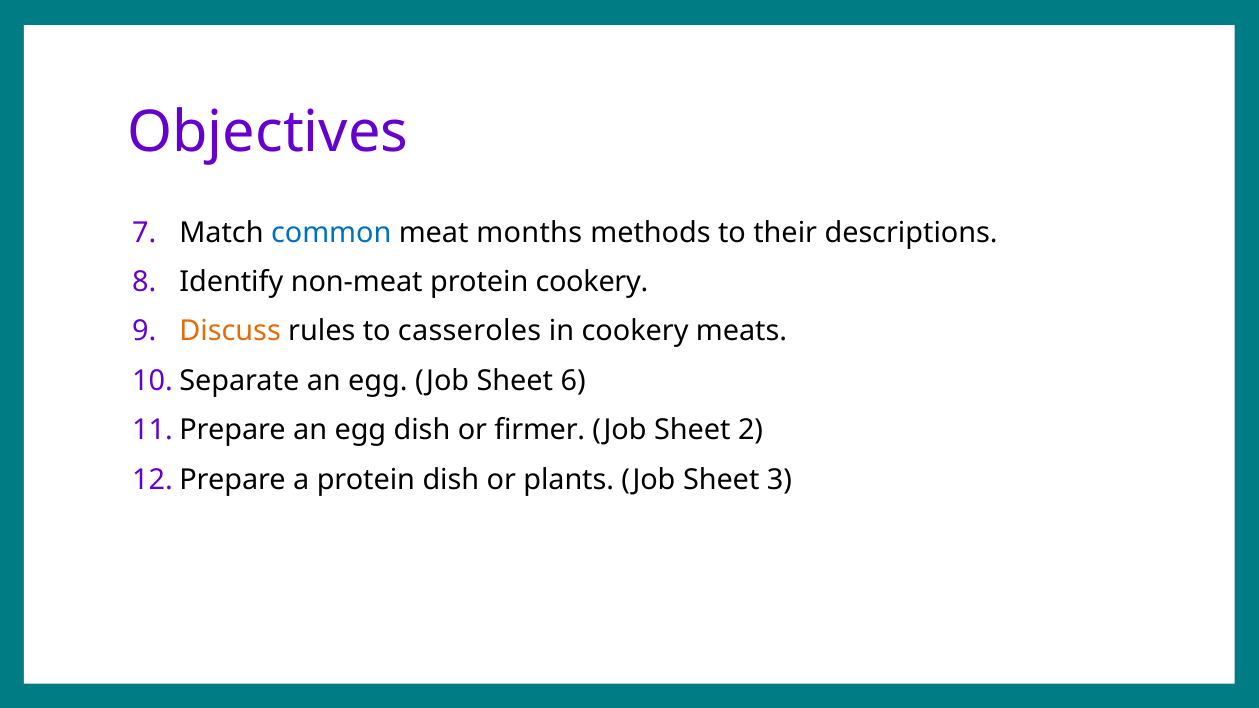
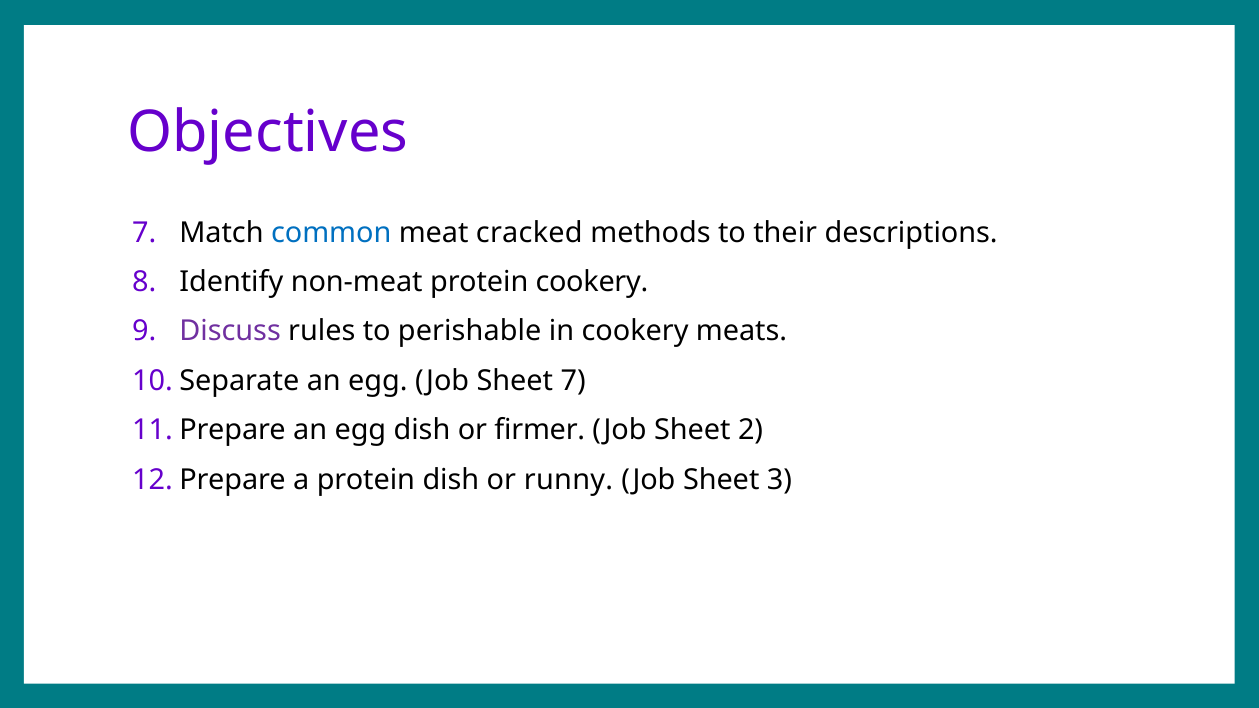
months: months -> cracked
Discuss colour: orange -> purple
casseroles: casseroles -> perishable
Sheet 6: 6 -> 7
plants: plants -> runny
